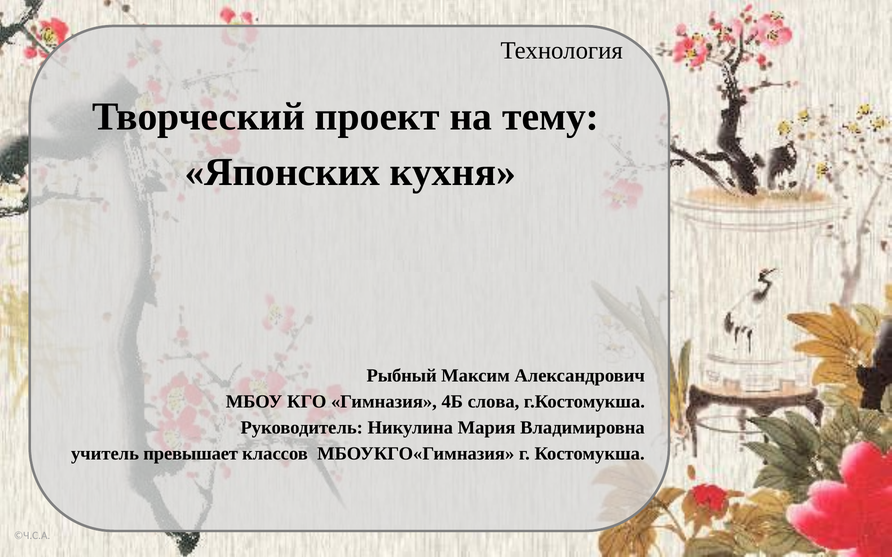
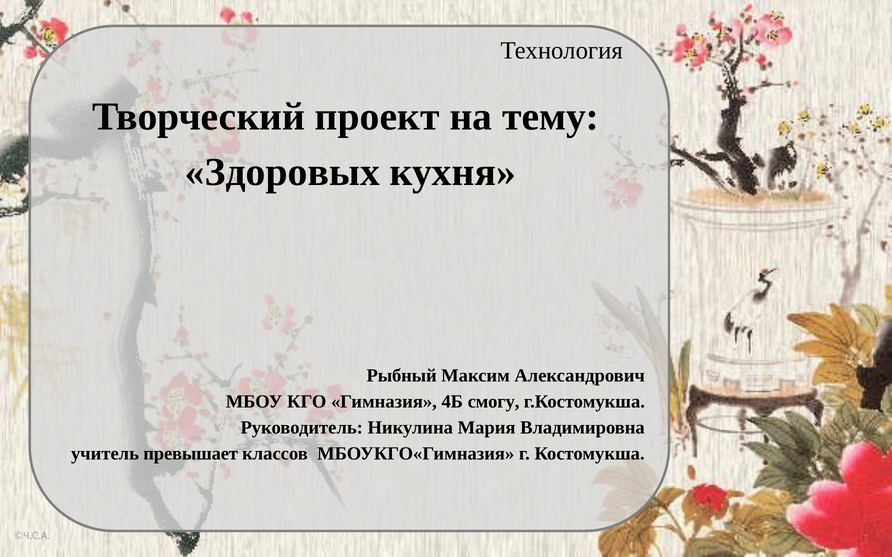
Японских: Японских -> Здоровых
слова: слова -> смогу
